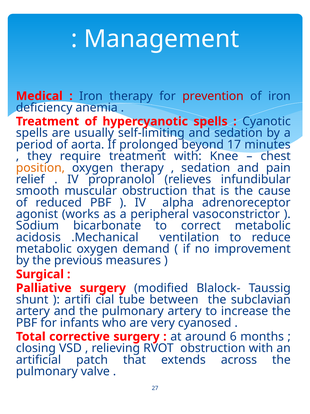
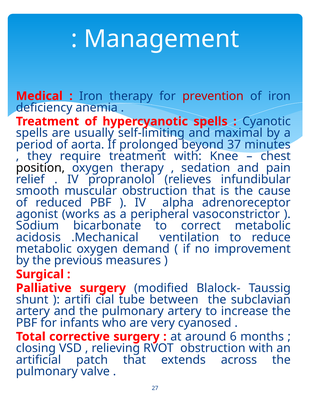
and sedation: sedation -> maximal
17: 17 -> 37
position colour: orange -> black
